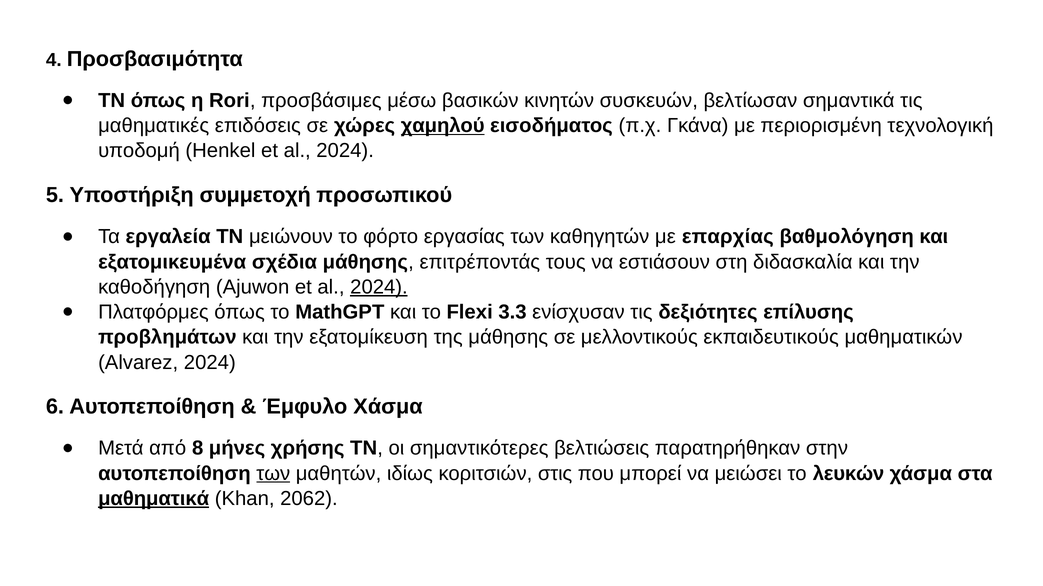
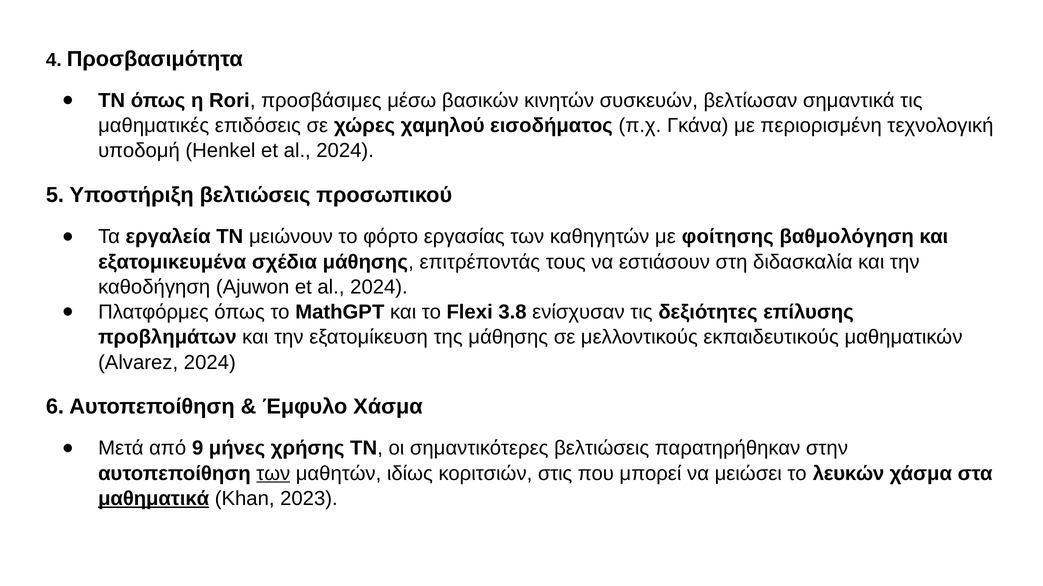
χαμηλού underline: present -> none
Υποστήριξη συμμετοχή: συμμετοχή -> βελτιώσεις
επαρχίας: επαρχίας -> φοίτησης
2024 at (379, 287) underline: present -> none
3.3: 3.3 -> 3.8
8: 8 -> 9
2062: 2062 -> 2023
